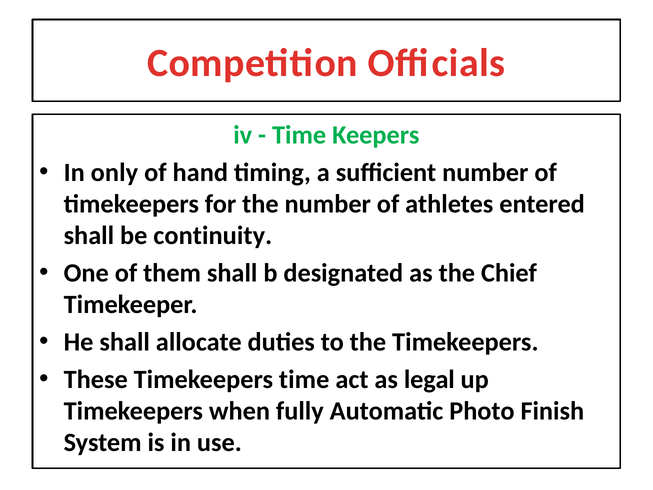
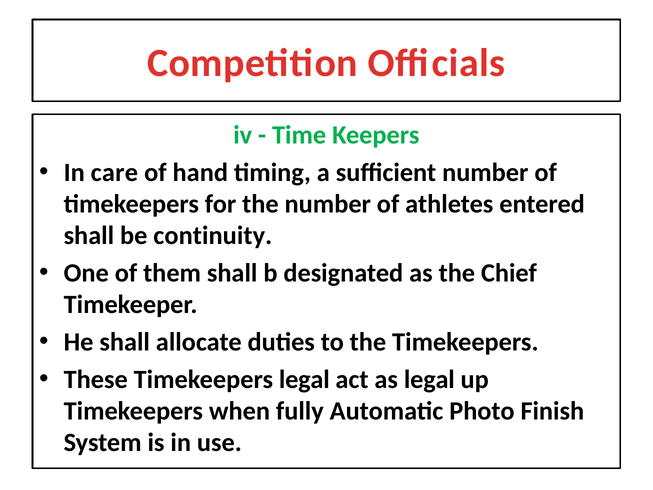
only: only -> care
Timekeepers time: time -> legal
